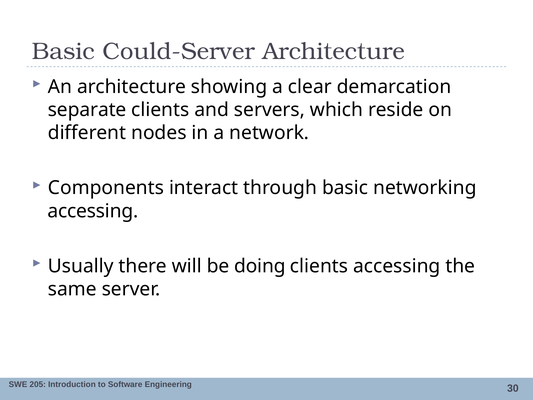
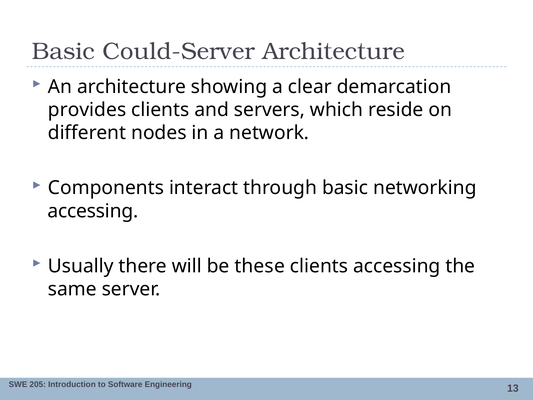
separate: separate -> provides
doing: doing -> these
30: 30 -> 13
